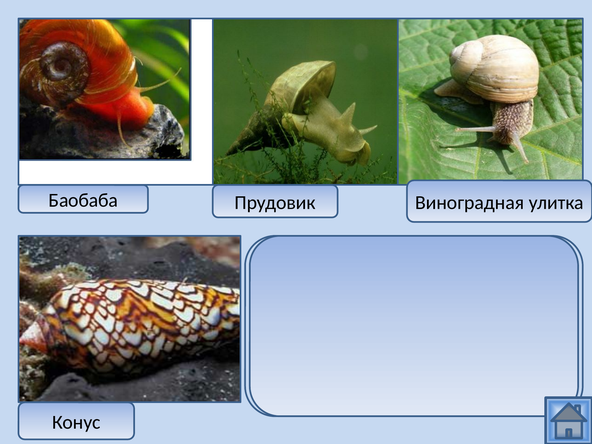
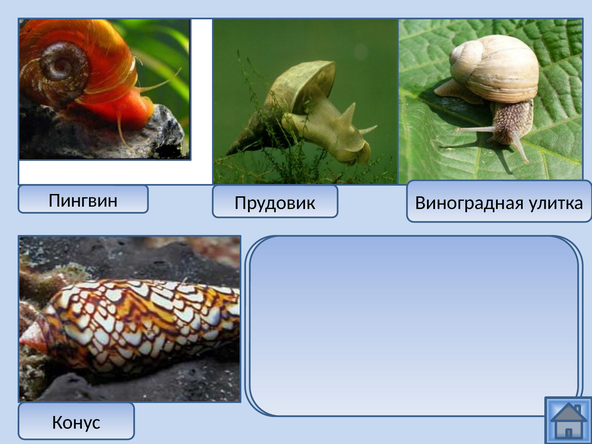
Баобаба: Баобаба -> Пингвин
